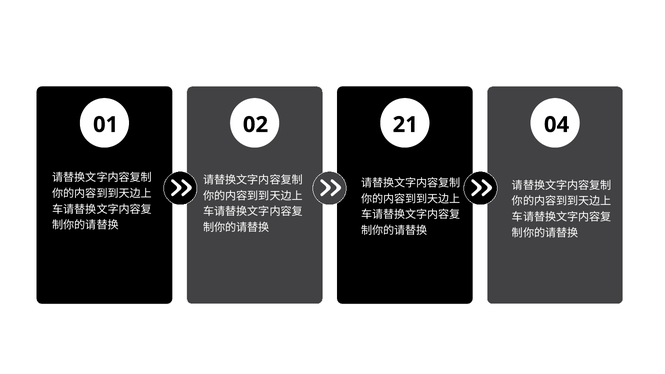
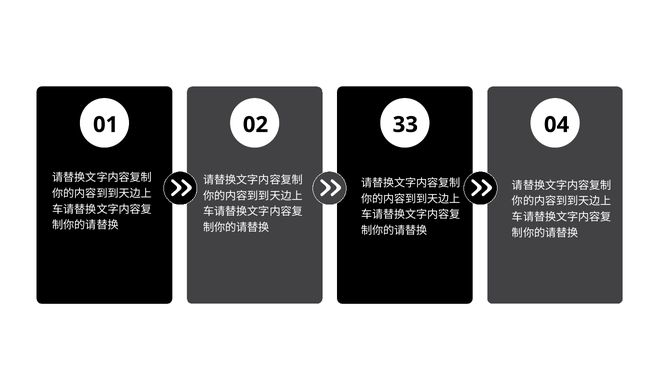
21: 21 -> 33
